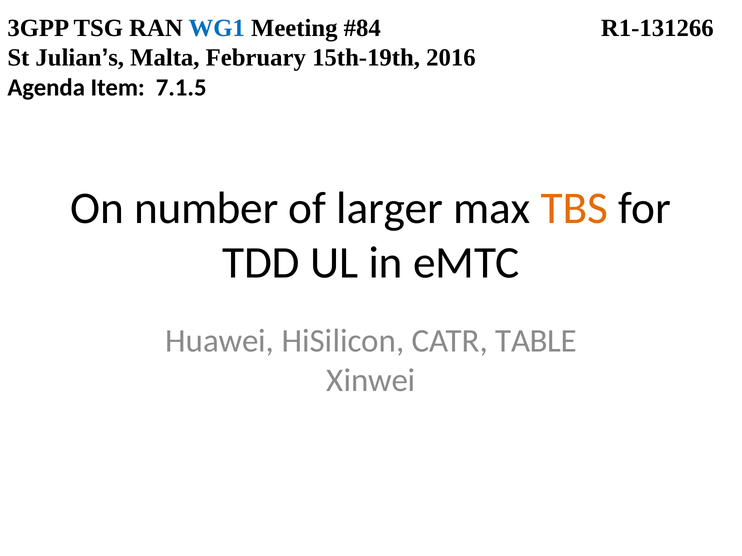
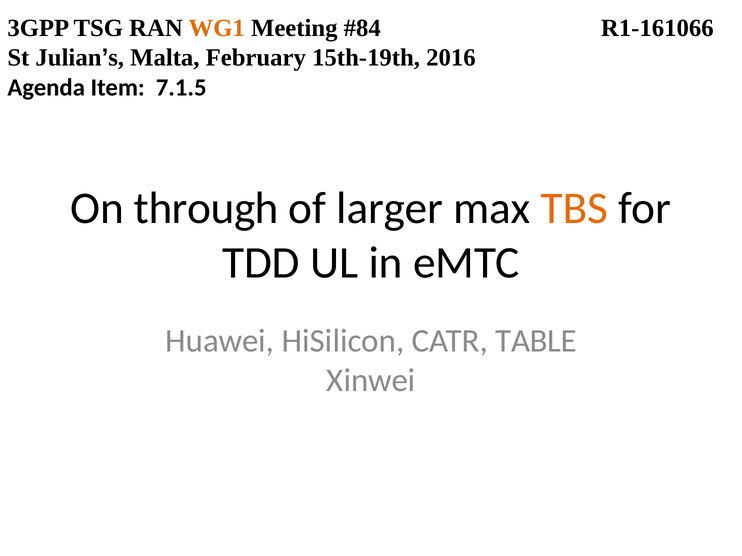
WG1 colour: blue -> orange
R1-131266: R1-131266 -> R1-161066
number: number -> through
